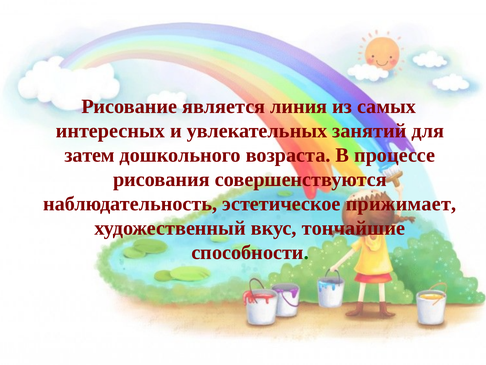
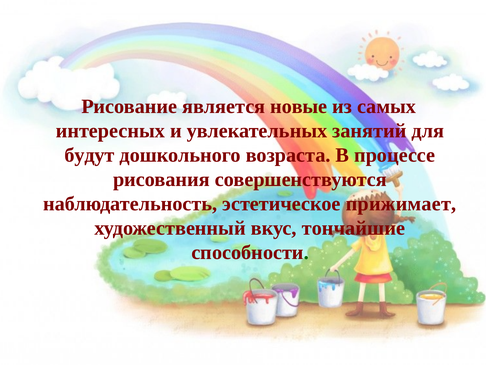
линия: линия -> новые
затем: затем -> будут
